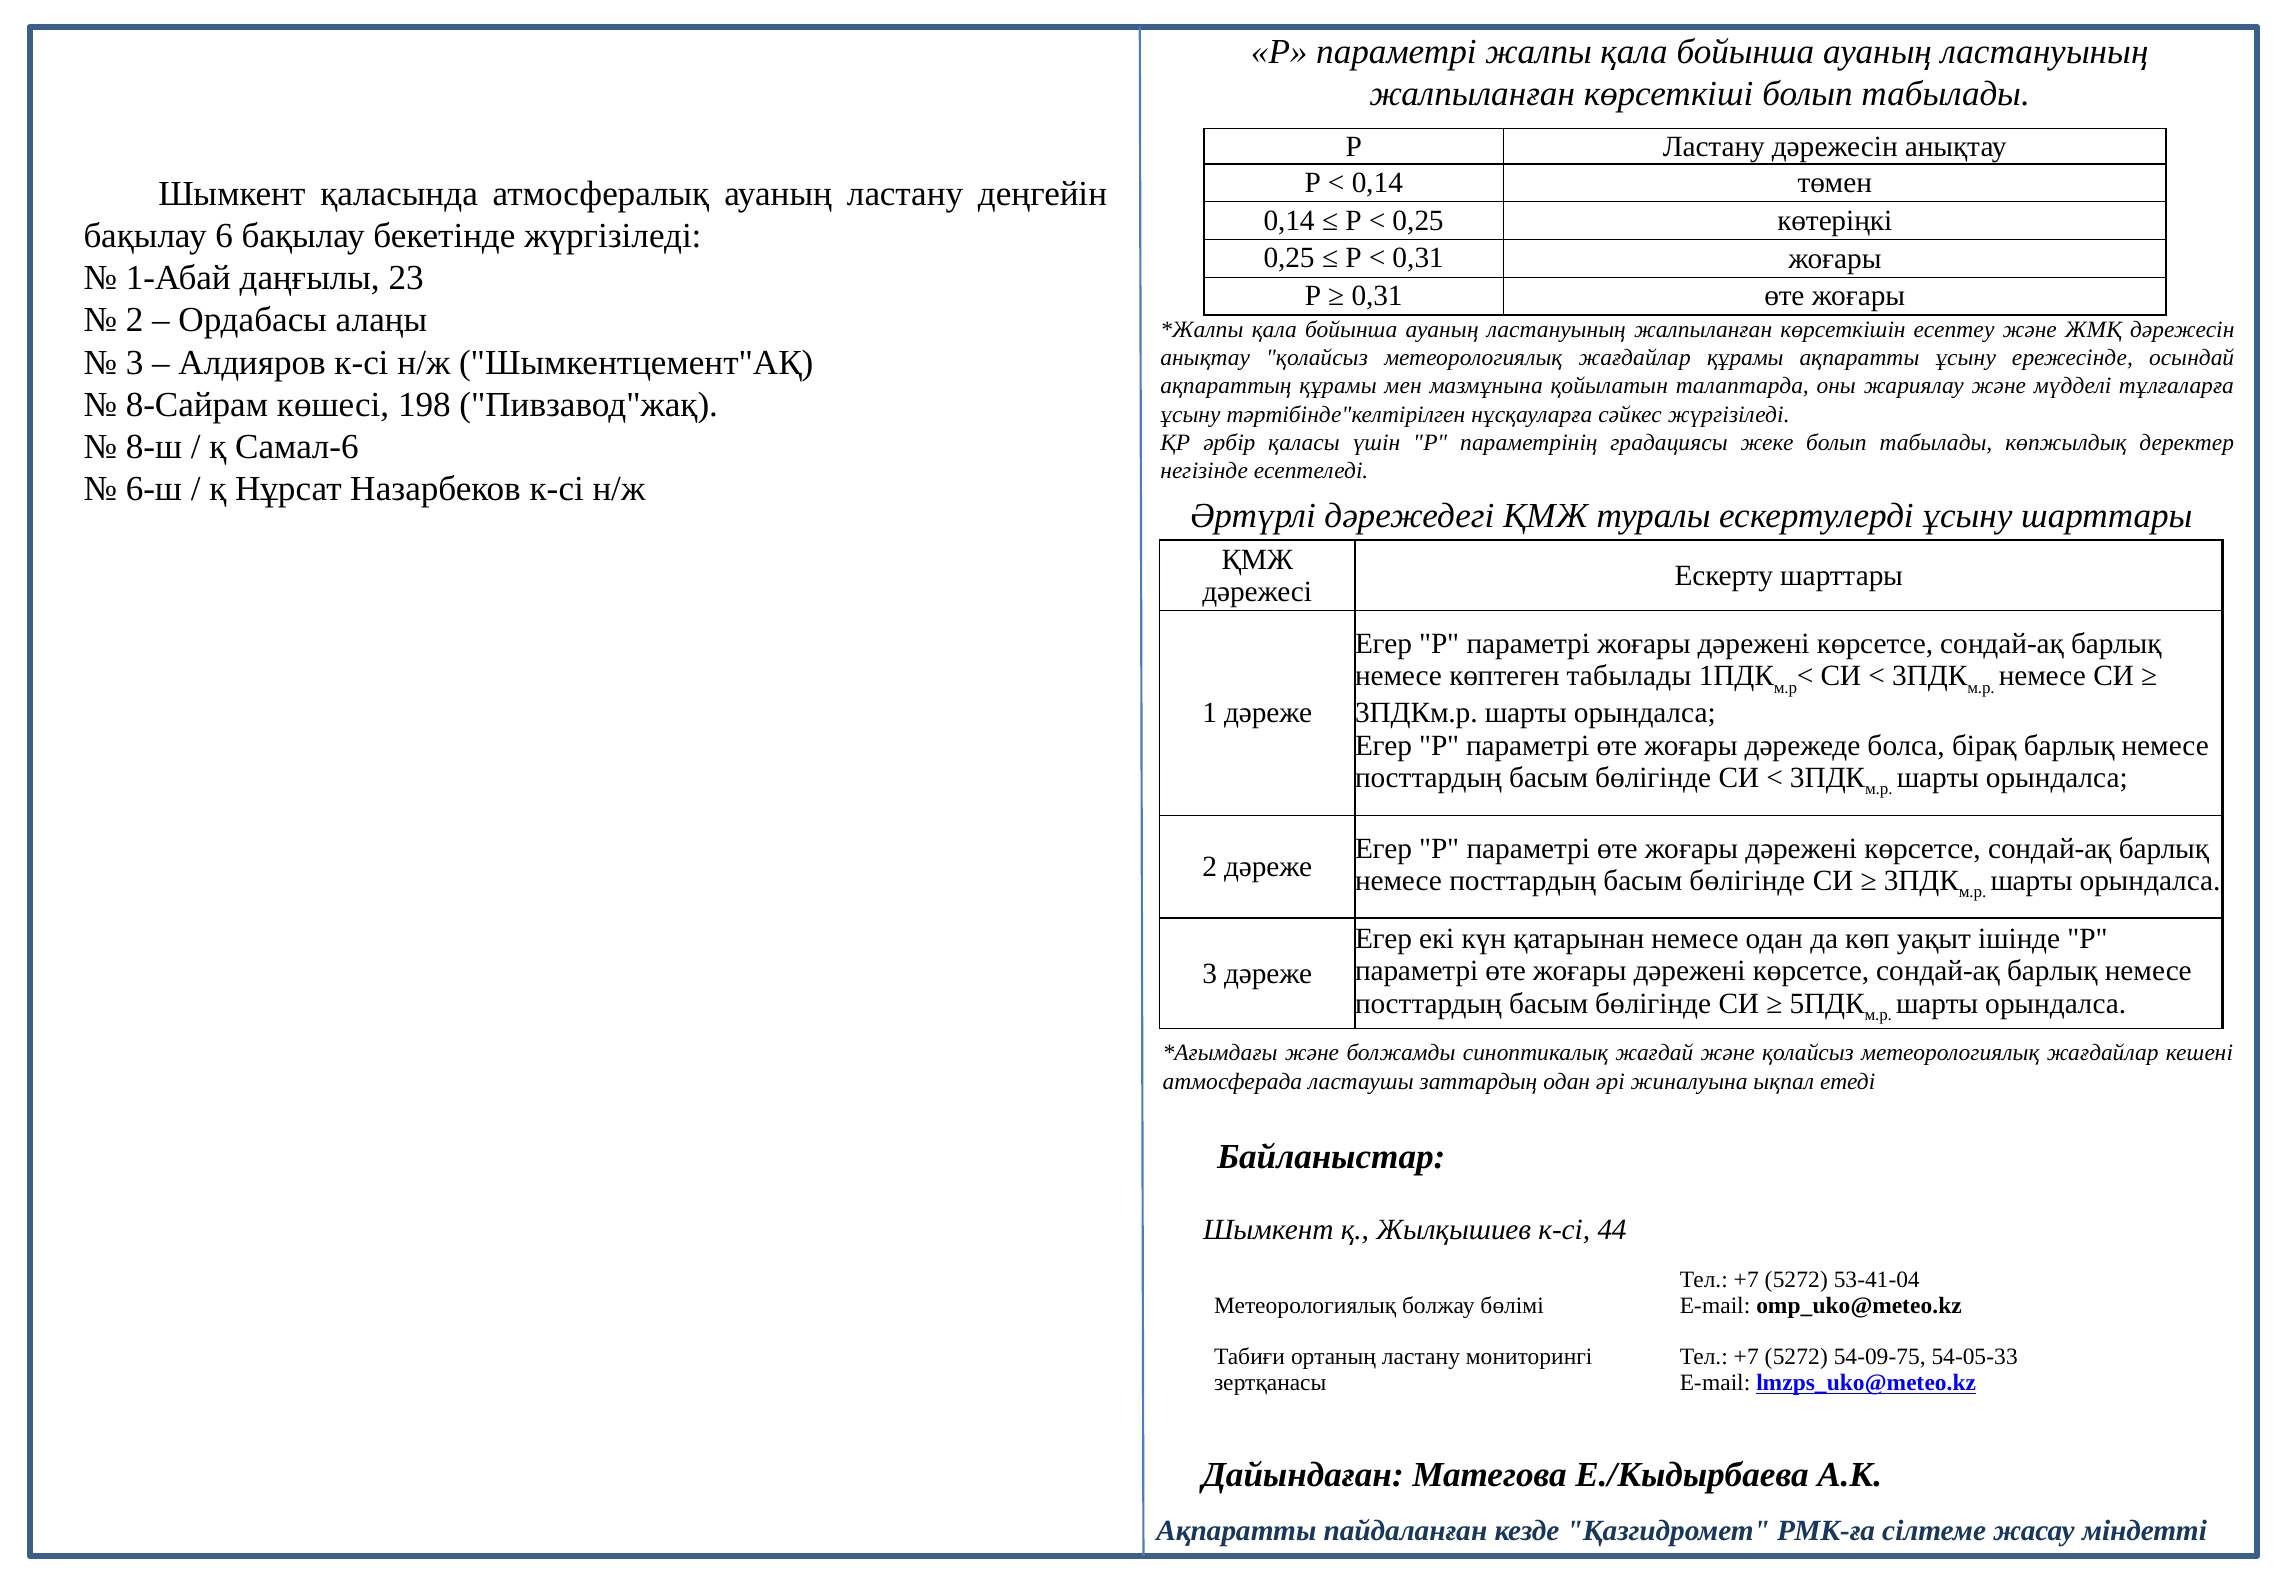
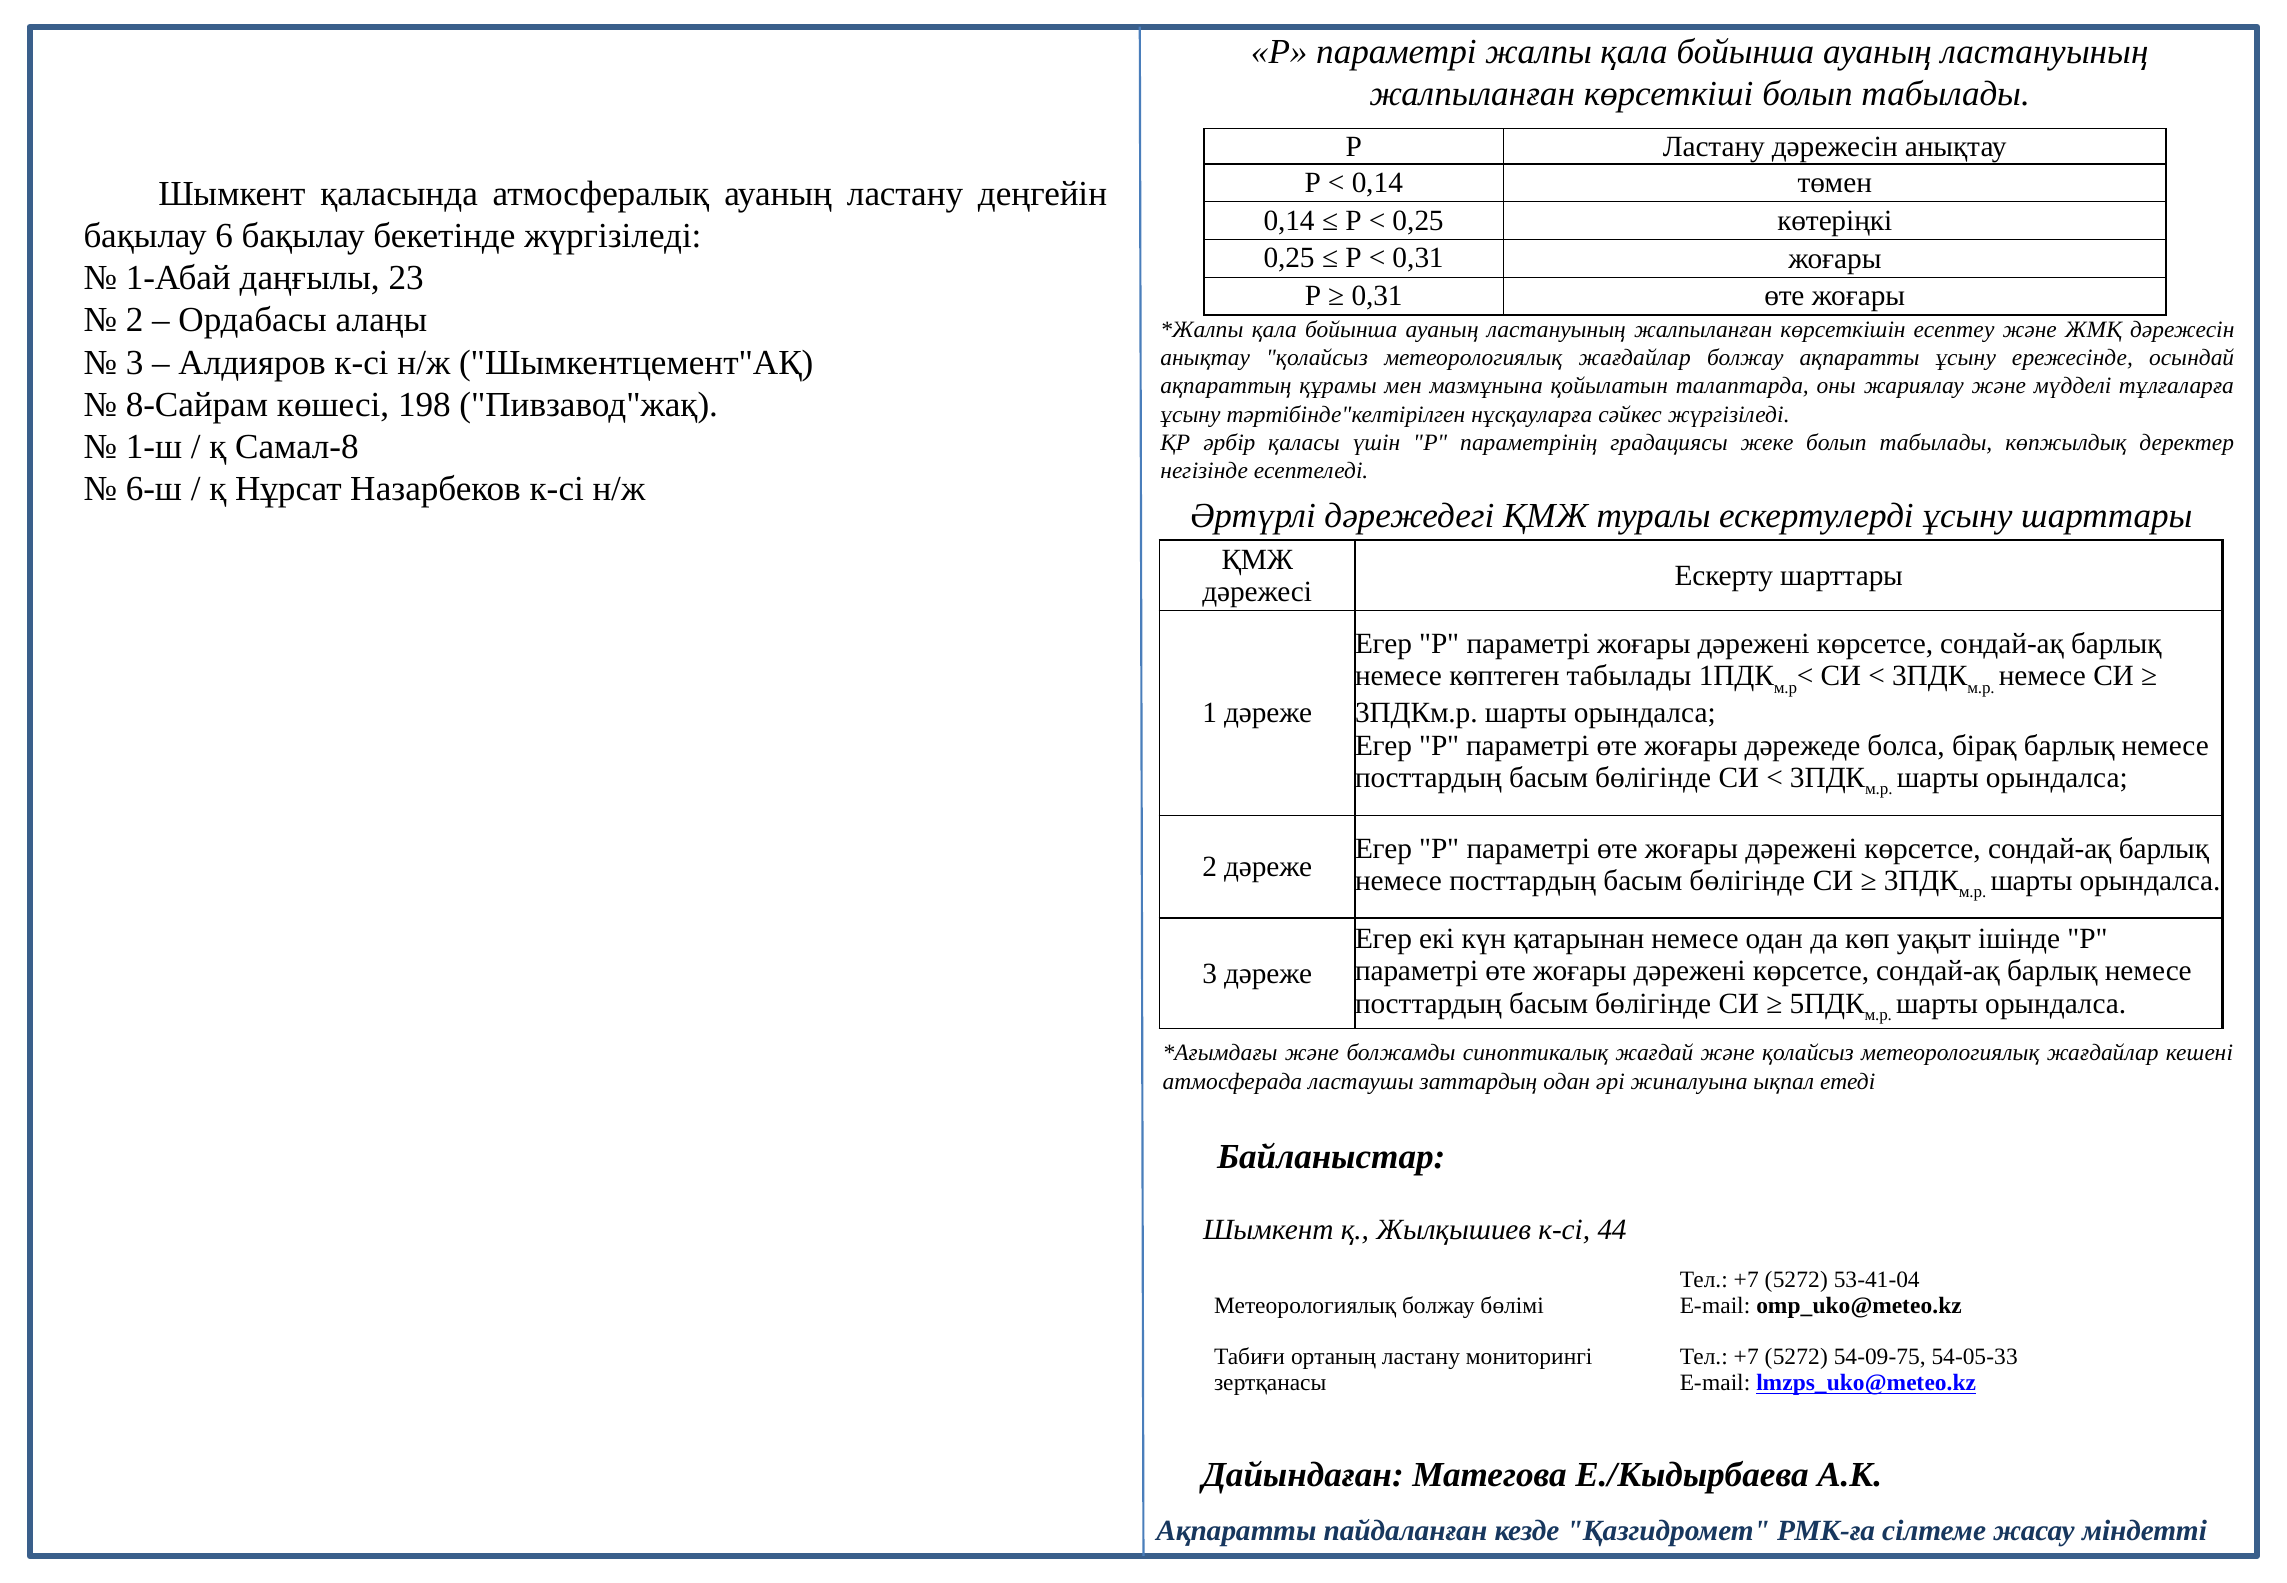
жағдайлар құрамы: құрамы -> болжау
8-ш: 8-ш -> 1-ш
Самал-6: Самал-6 -> Самал-8
